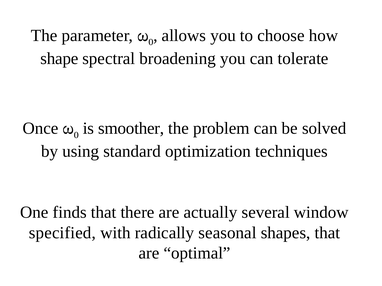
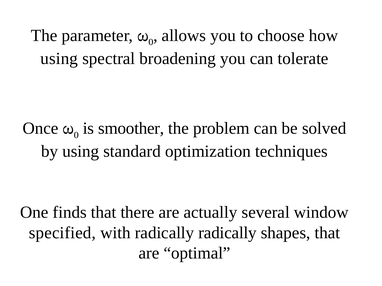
shape at (59, 59): shape -> using
radically seasonal: seasonal -> radically
